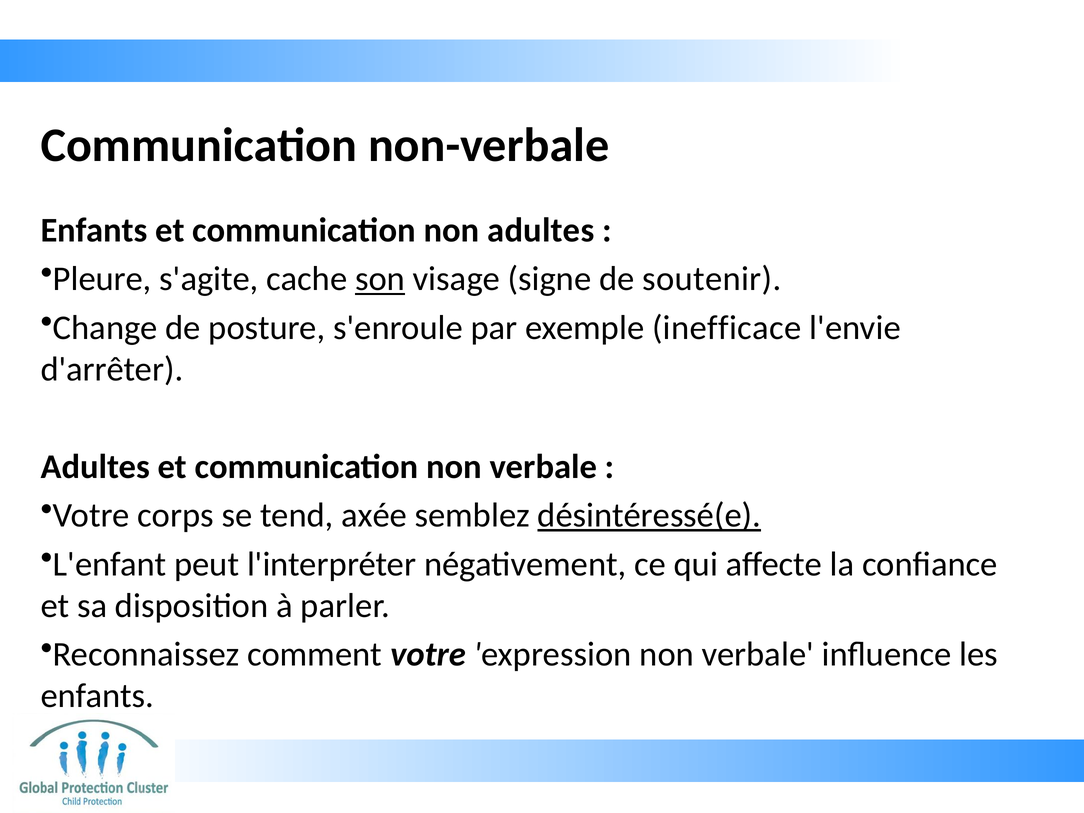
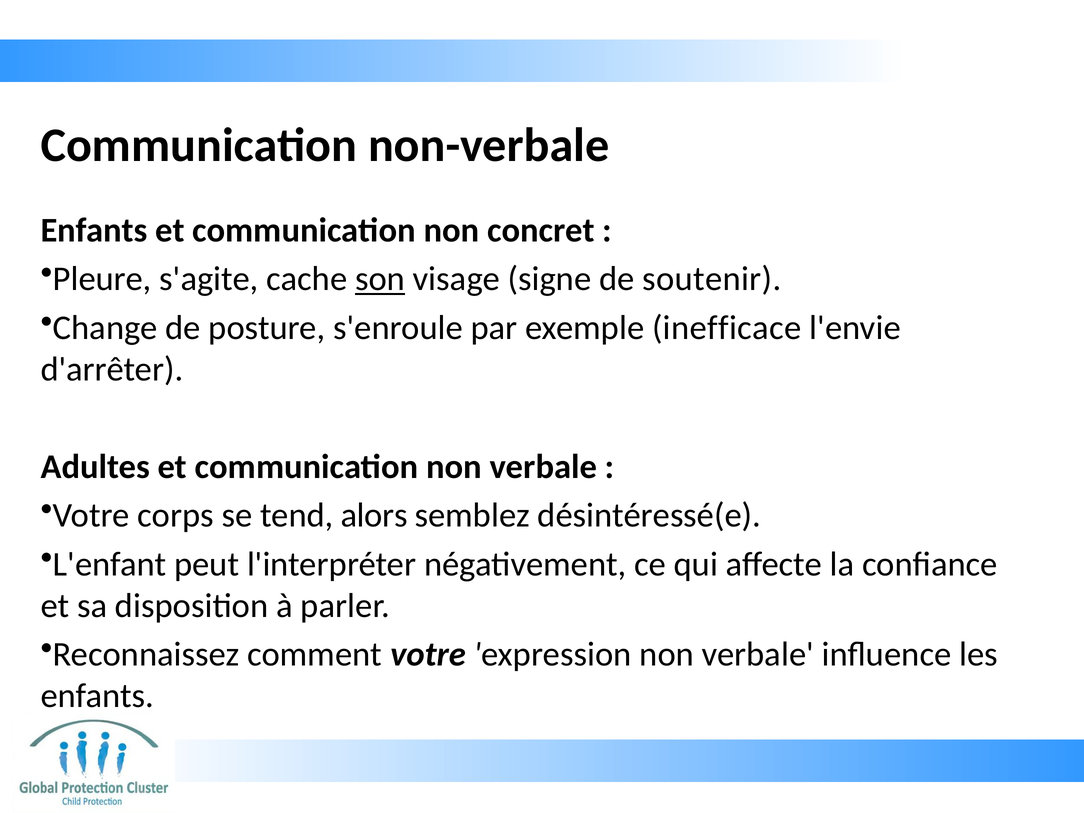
non adultes: adultes -> concret
axée: axée -> alors
désintéressé(e underline: present -> none
